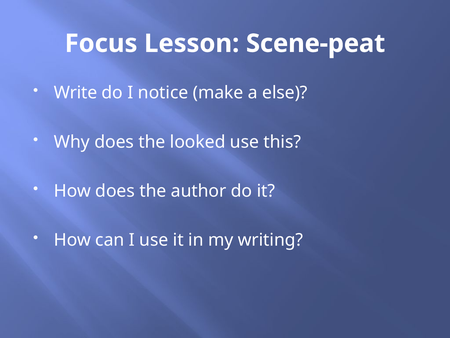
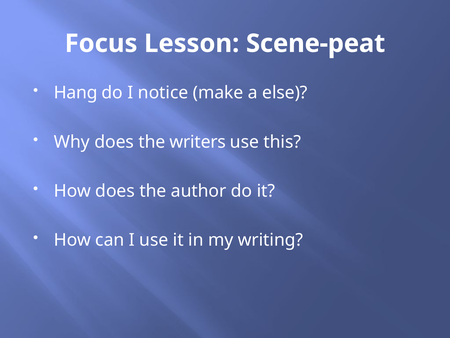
Write: Write -> Hang
looked: looked -> writers
